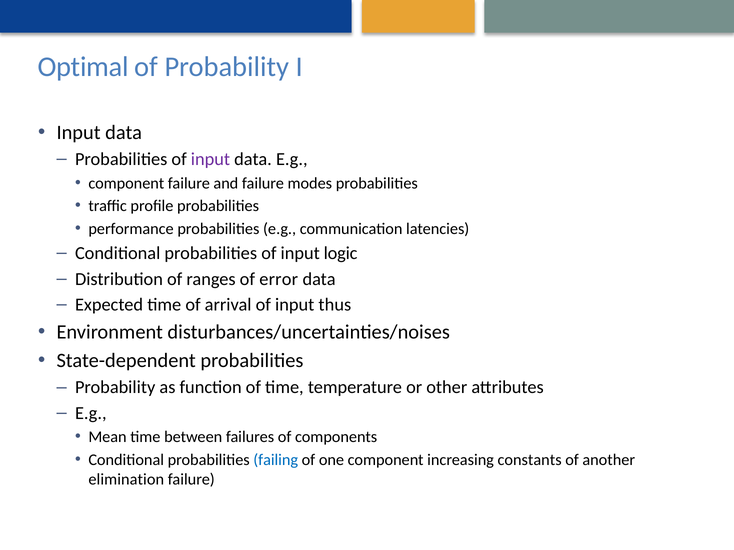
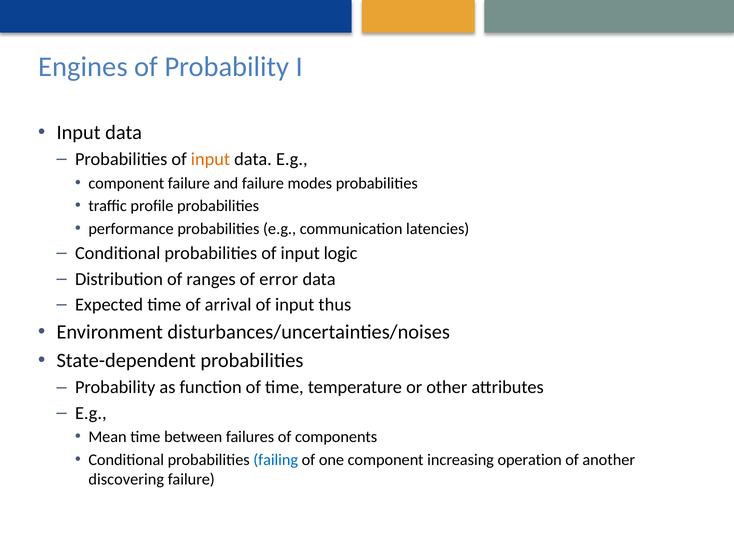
Optimal: Optimal -> Engines
input at (210, 159) colour: purple -> orange
constants: constants -> operation
elimination: elimination -> discovering
